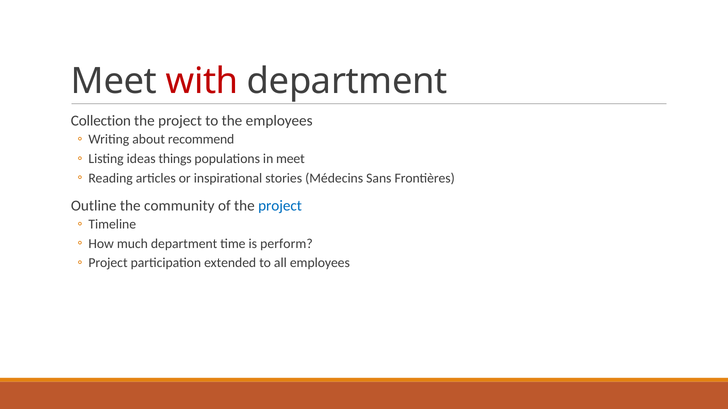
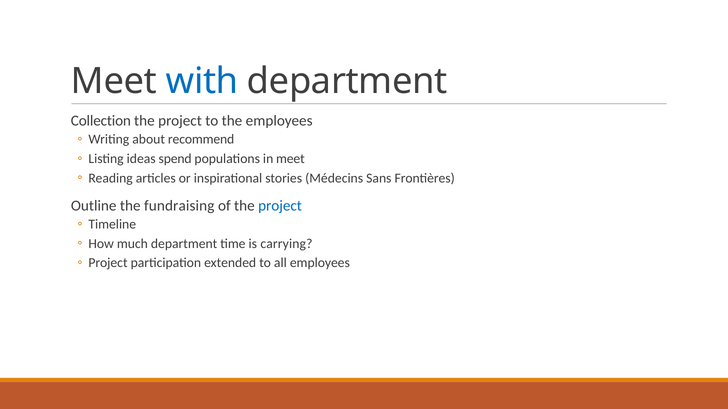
with colour: red -> blue
things: things -> spend
community: community -> fundraising
perform: perform -> carrying
